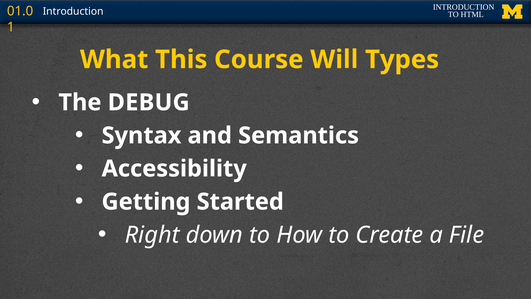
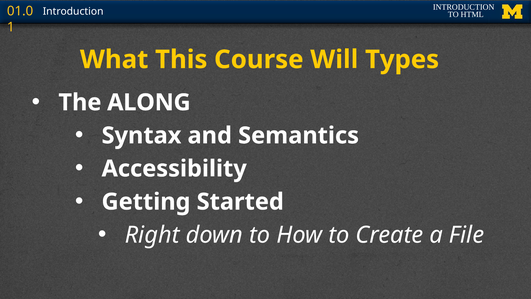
DEBUG: DEBUG -> ALONG
